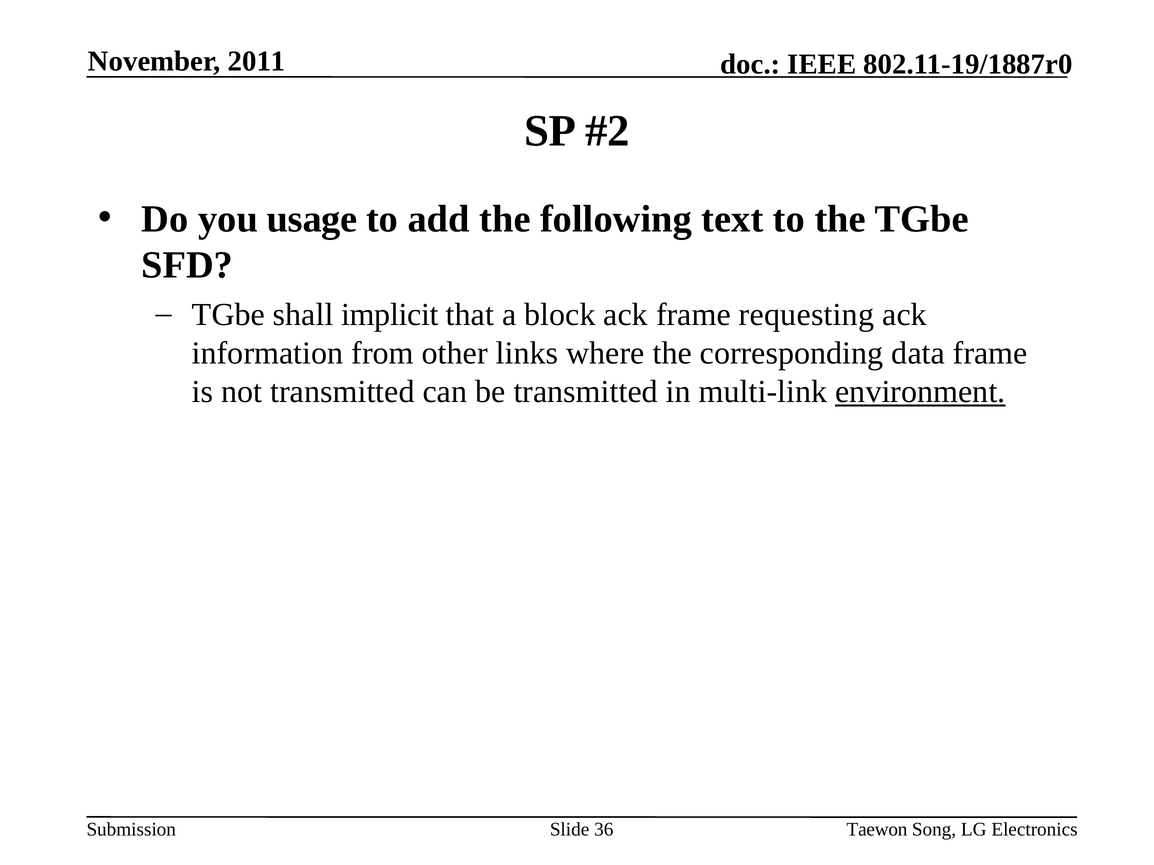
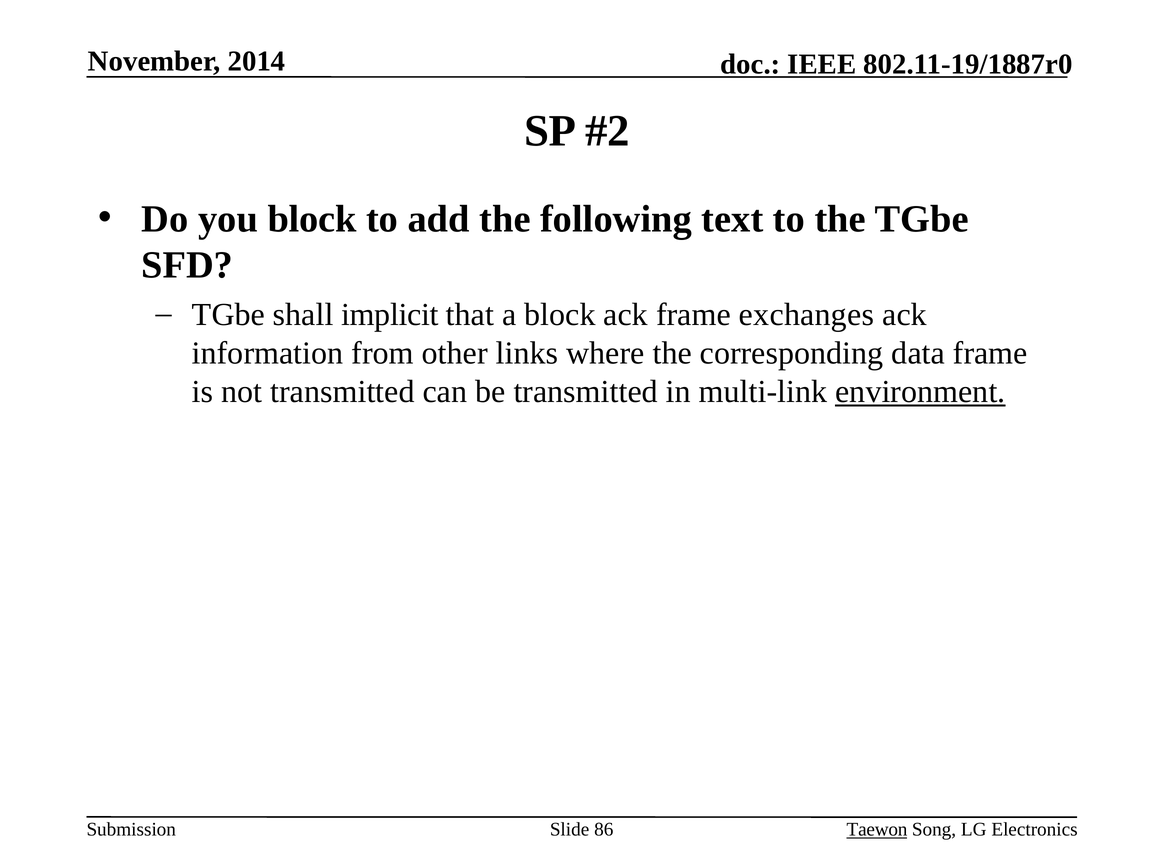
2011: 2011 -> 2014
you usage: usage -> block
requesting: requesting -> exchanges
36: 36 -> 86
Taewon underline: none -> present
